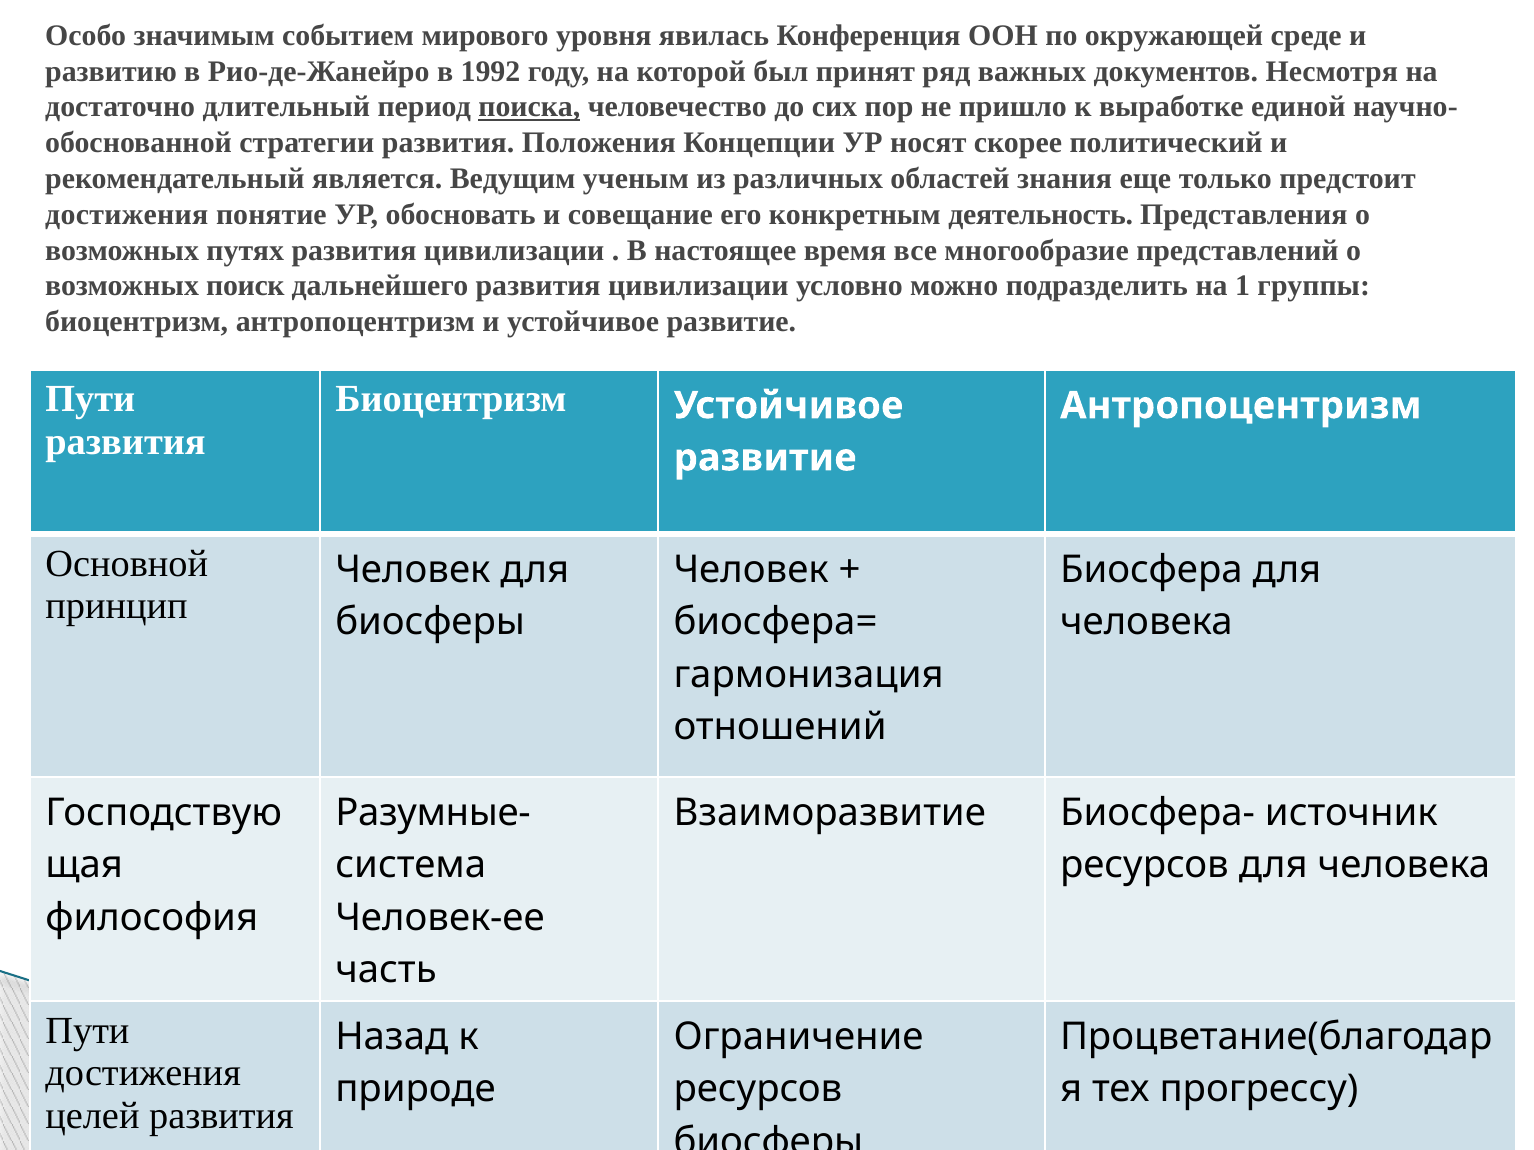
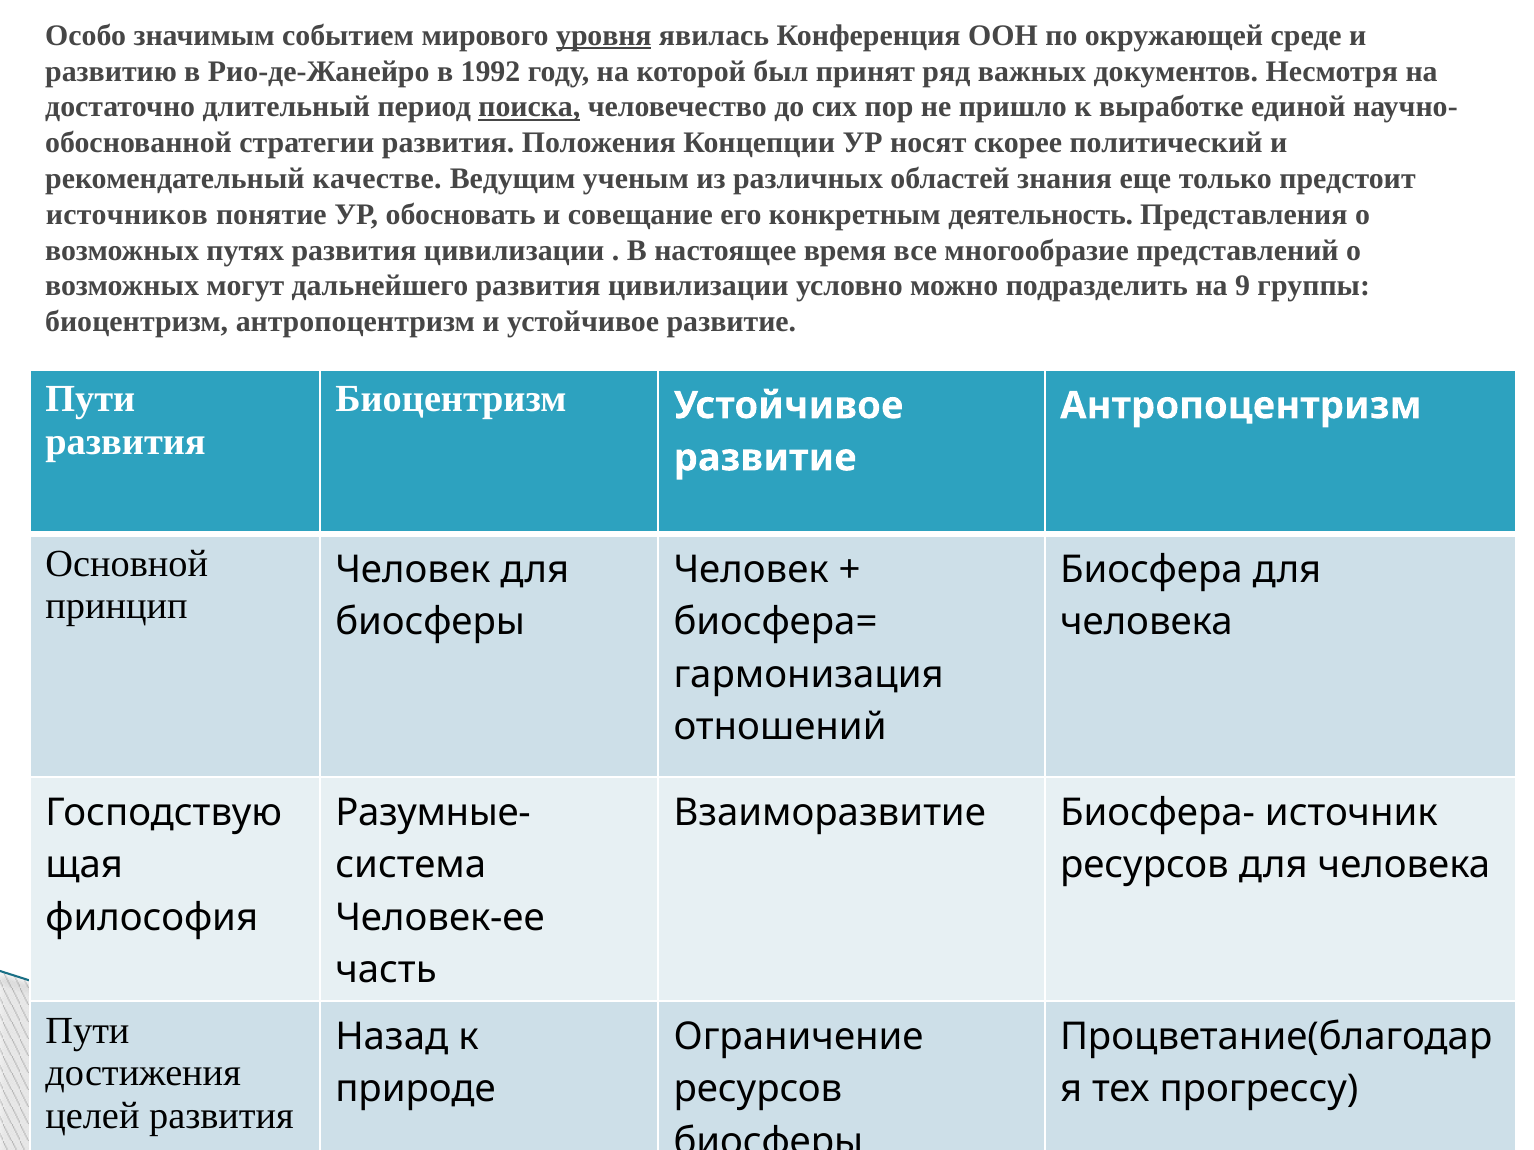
уровня underline: none -> present
является: является -> качестве
достижения at (127, 214): достижения -> источников
поиск: поиск -> могут
1: 1 -> 9
